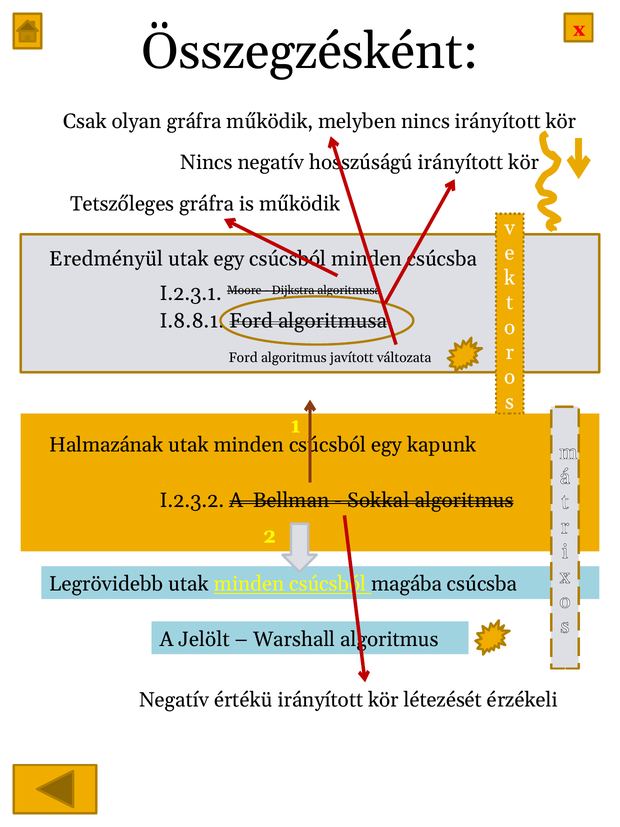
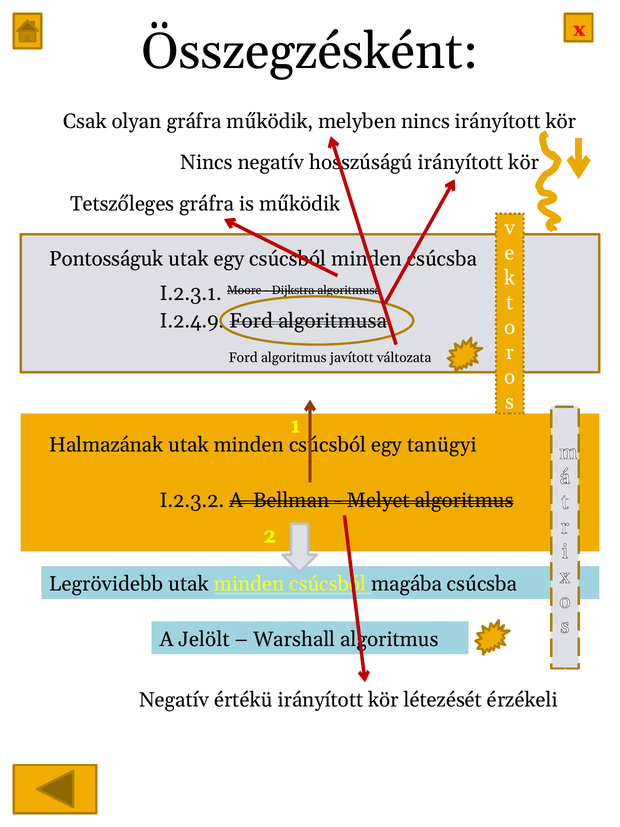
Eredményül: Eredményül -> Pontosságuk
I.8.8.1: I.8.8.1 -> I.2.4.9
kapunk: kapunk -> tanügyi
Sokkal: Sokkal -> Melyet
